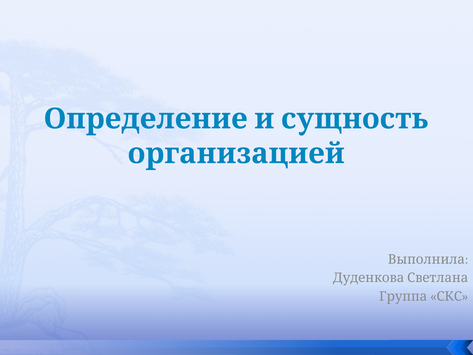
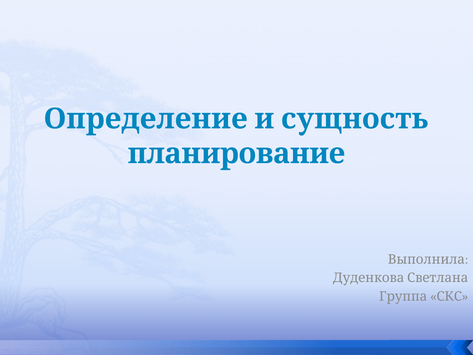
организацией: организацией -> планирование
